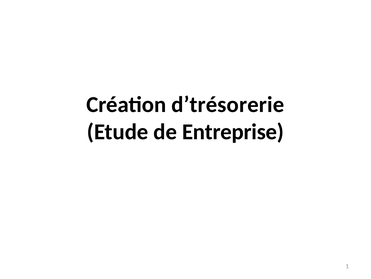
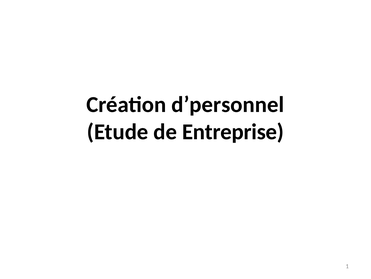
d’trésorerie: d’trésorerie -> d’personnel
